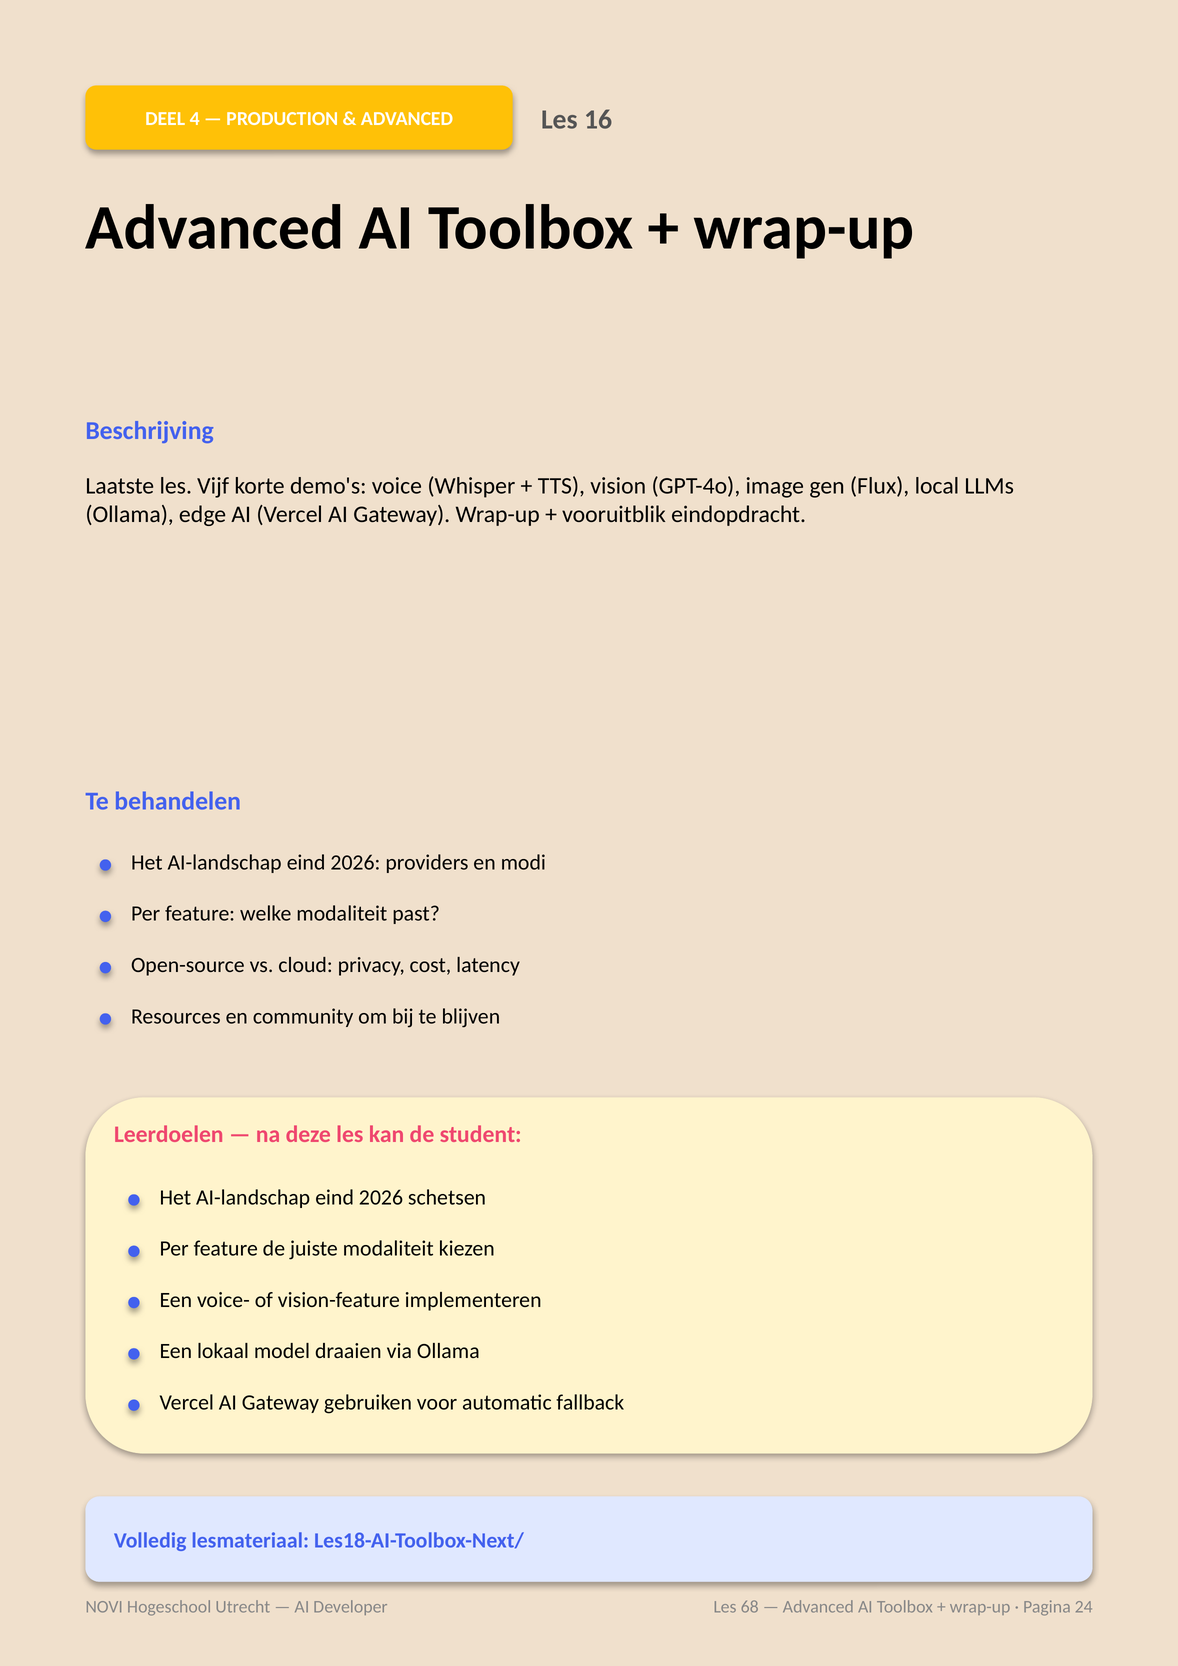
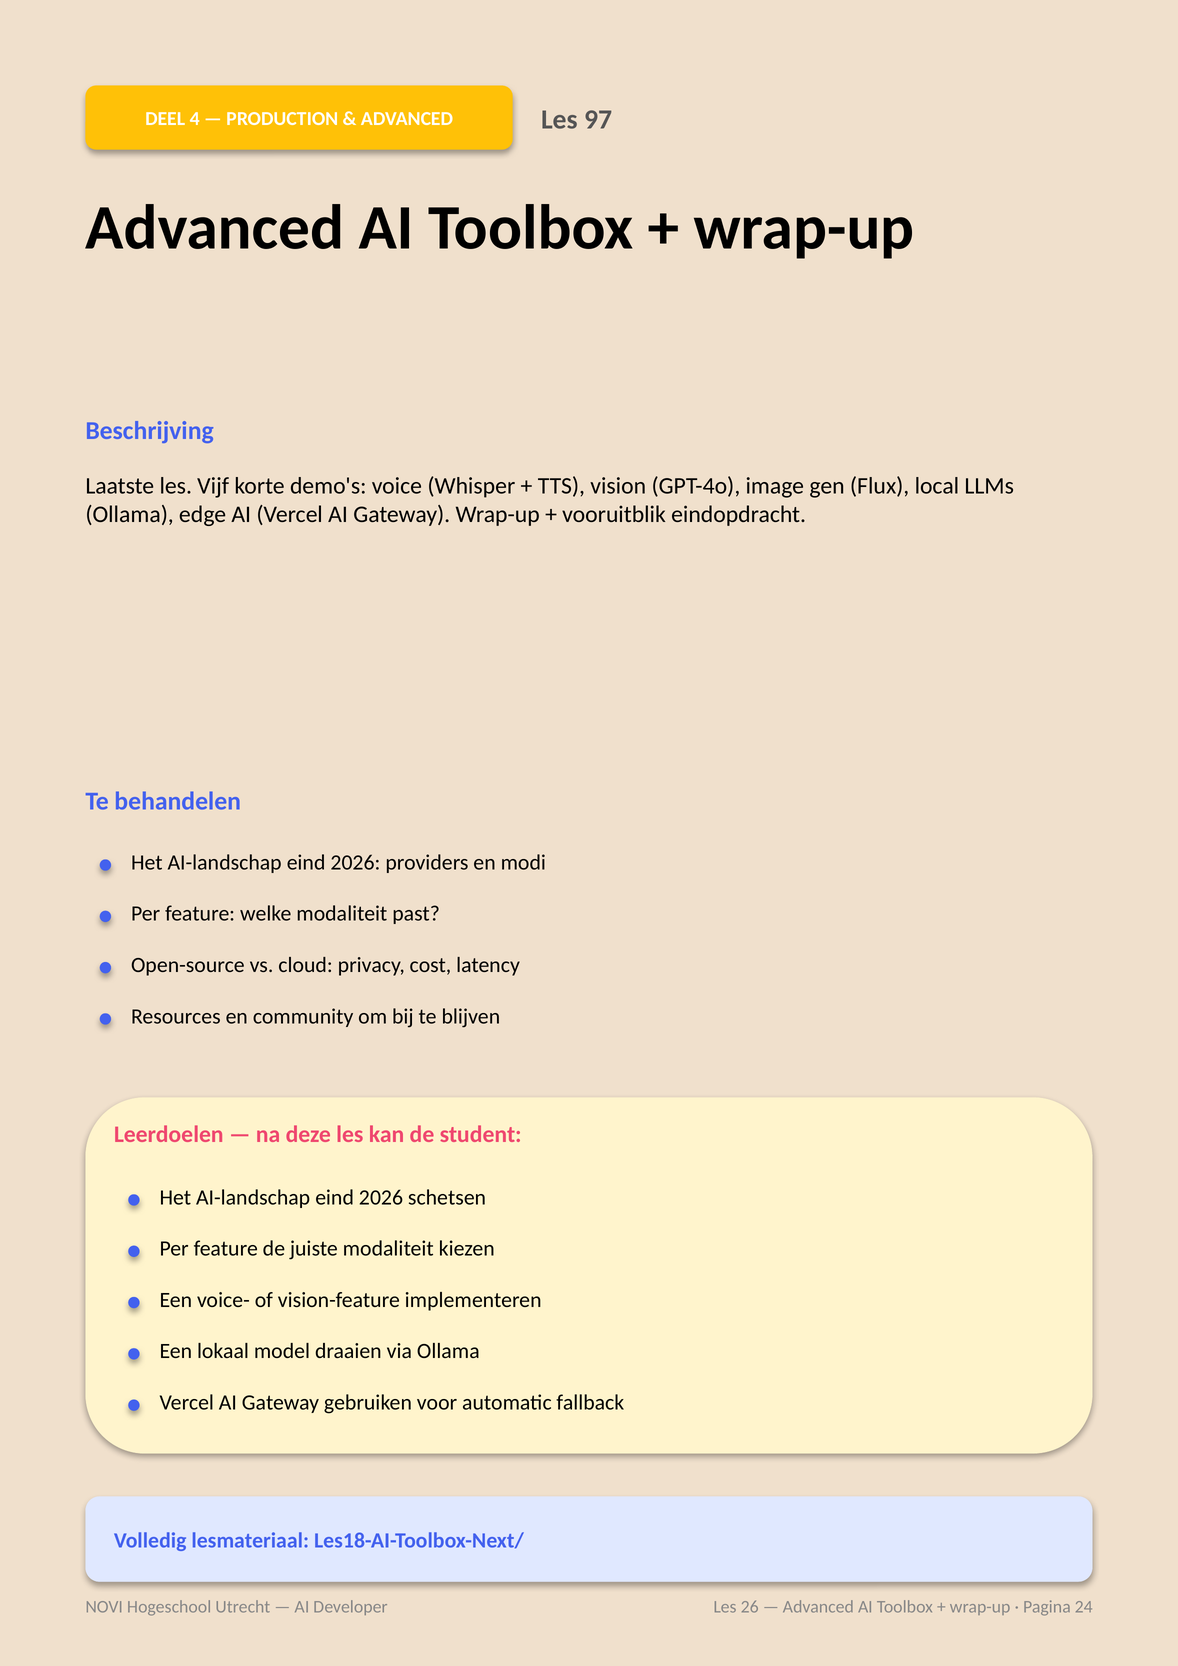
16: 16 -> 97
68: 68 -> 26
